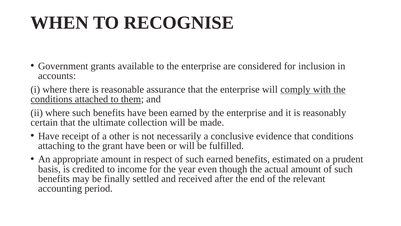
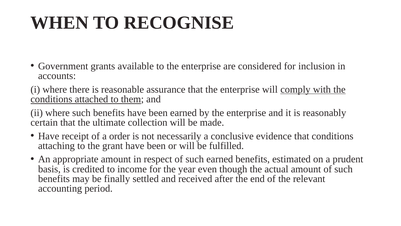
other: other -> order
